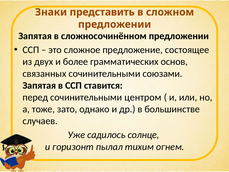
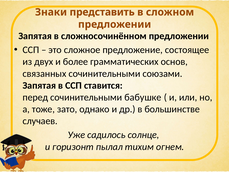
центром: центром -> бабушке
